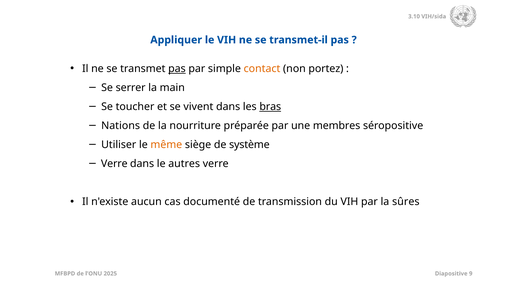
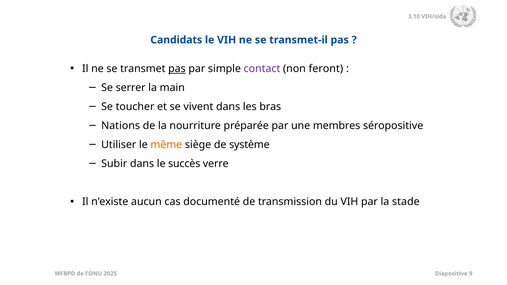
Appliquer: Appliquer -> Candidats
contact colour: orange -> purple
portez: portez -> feront
bras underline: present -> none
Verre at (114, 164): Verre -> Subir
autres: autres -> succès
sûres: sûres -> stade
